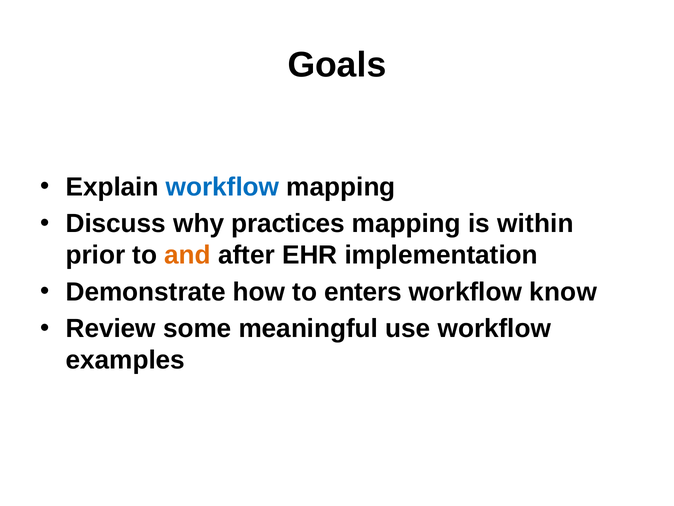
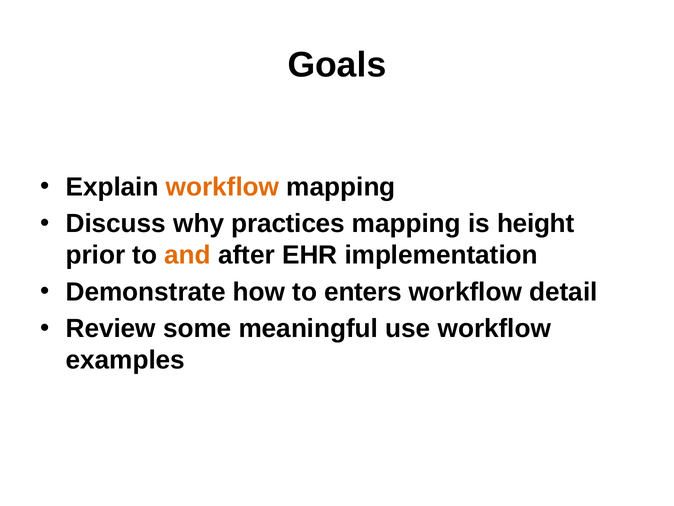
workflow at (223, 187) colour: blue -> orange
within: within -> height
know: know -> detail
